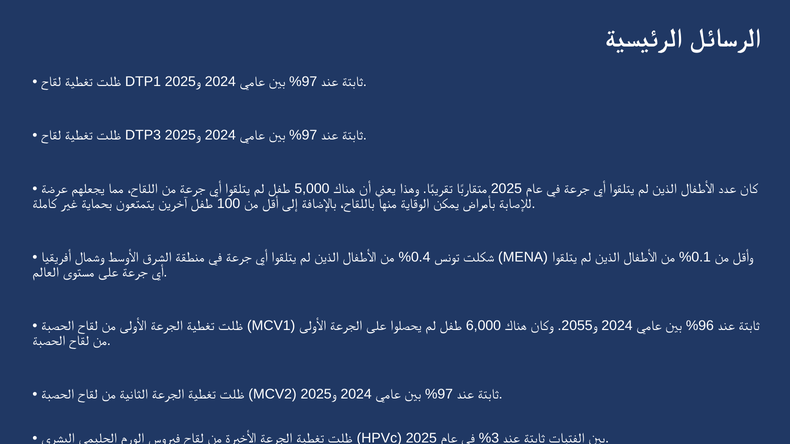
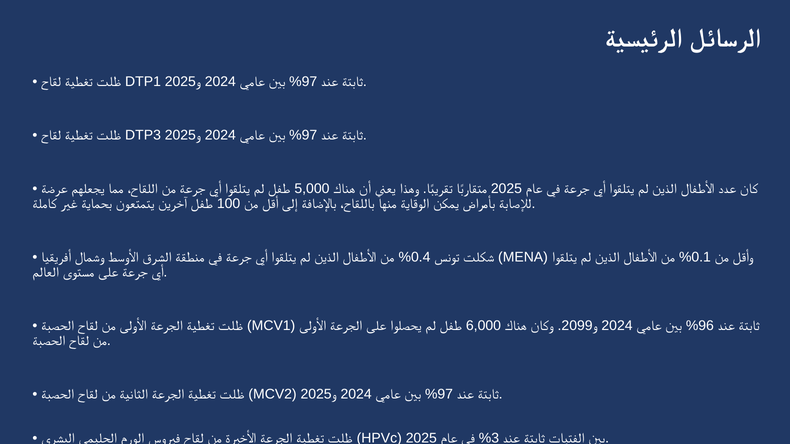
2055: 2055 -> 2099
